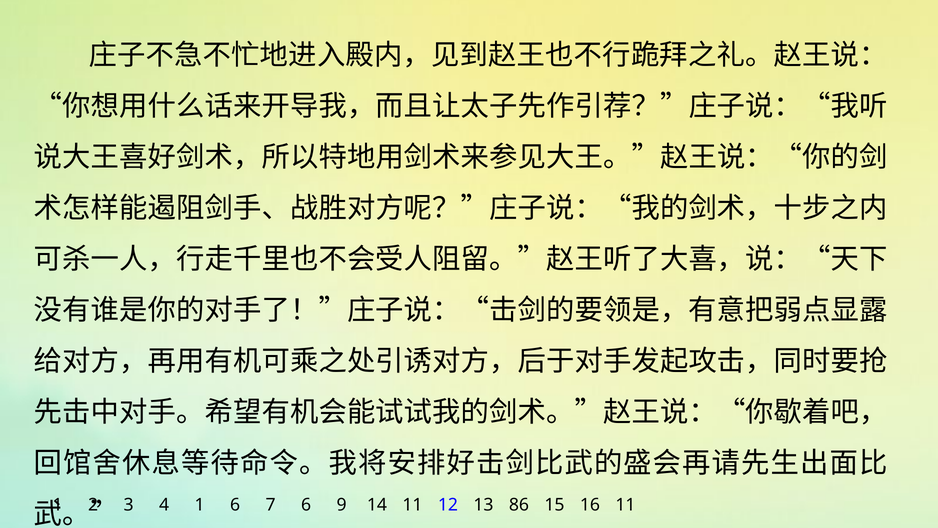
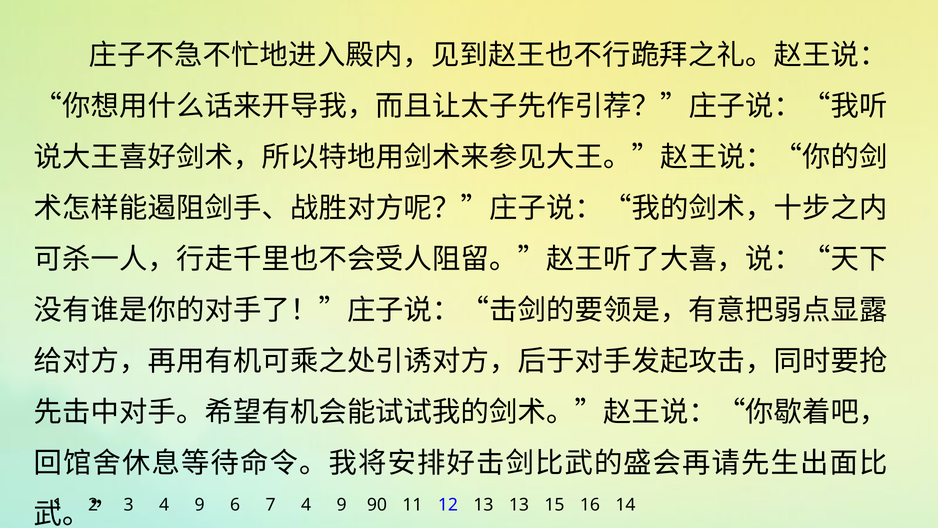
3 4 1: 1 -> 9
7 6: 6 -> 4
14: 14 -> 90
13 86: 86 -> 13
16 11: 11 -> 14
